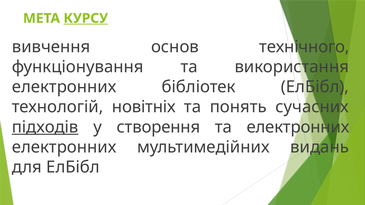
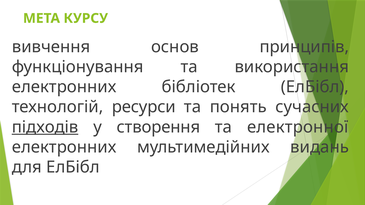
КУРСУ underline: present -> none
технічного: технічного -> принципів
новітніх: новітніх -> ресурси
та електронних: електронних -> електронної
